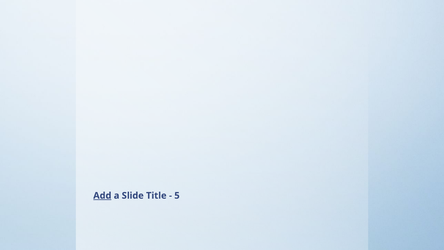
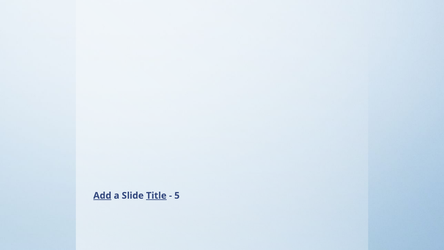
Title underline: none -> present
